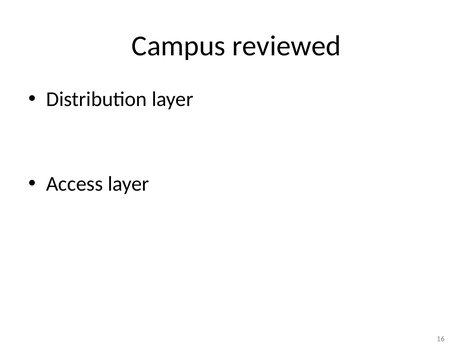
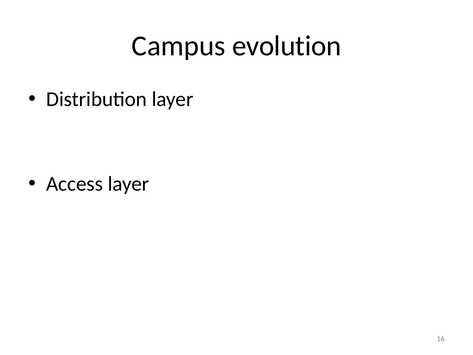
reviewed: reviewed -> evolution
